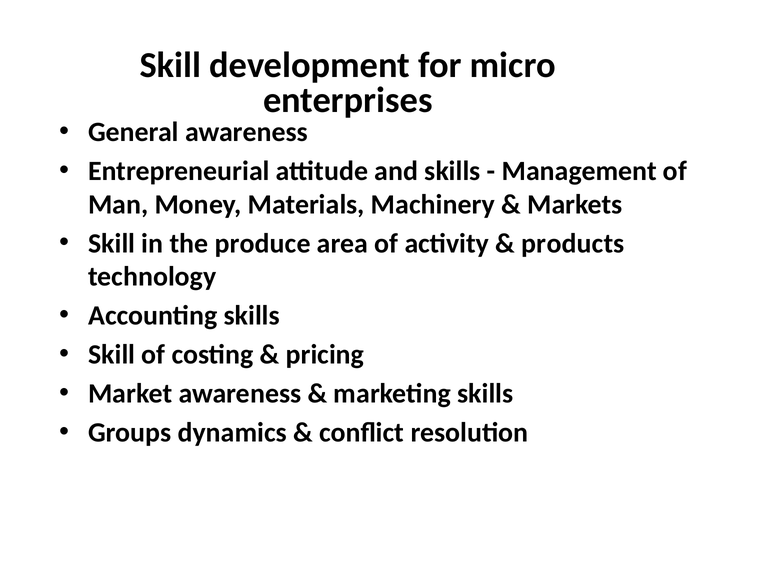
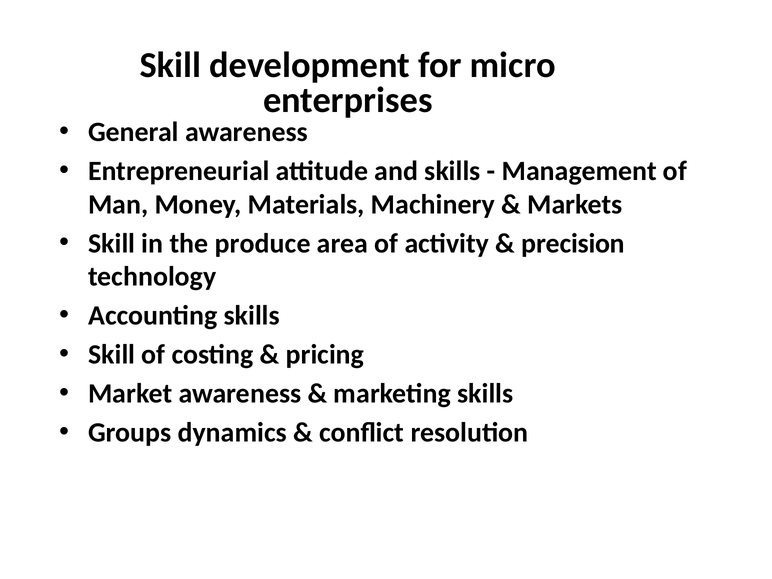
products: products -> precision
